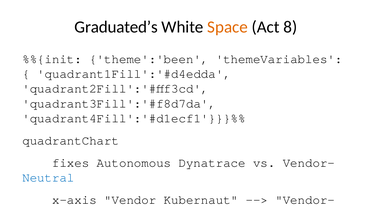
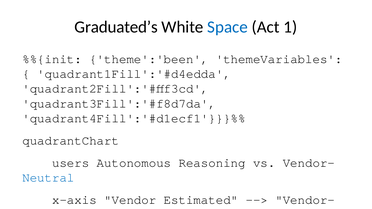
Space at (228, 27) colour: orange -> blue
8: 8 -> 1
fixes at (71, 163): fixes -> users
Autonomous Dynatrace: Dynatrace -> Reasoning
Vendor Kubernaut: Kubernaut -> Estimated
